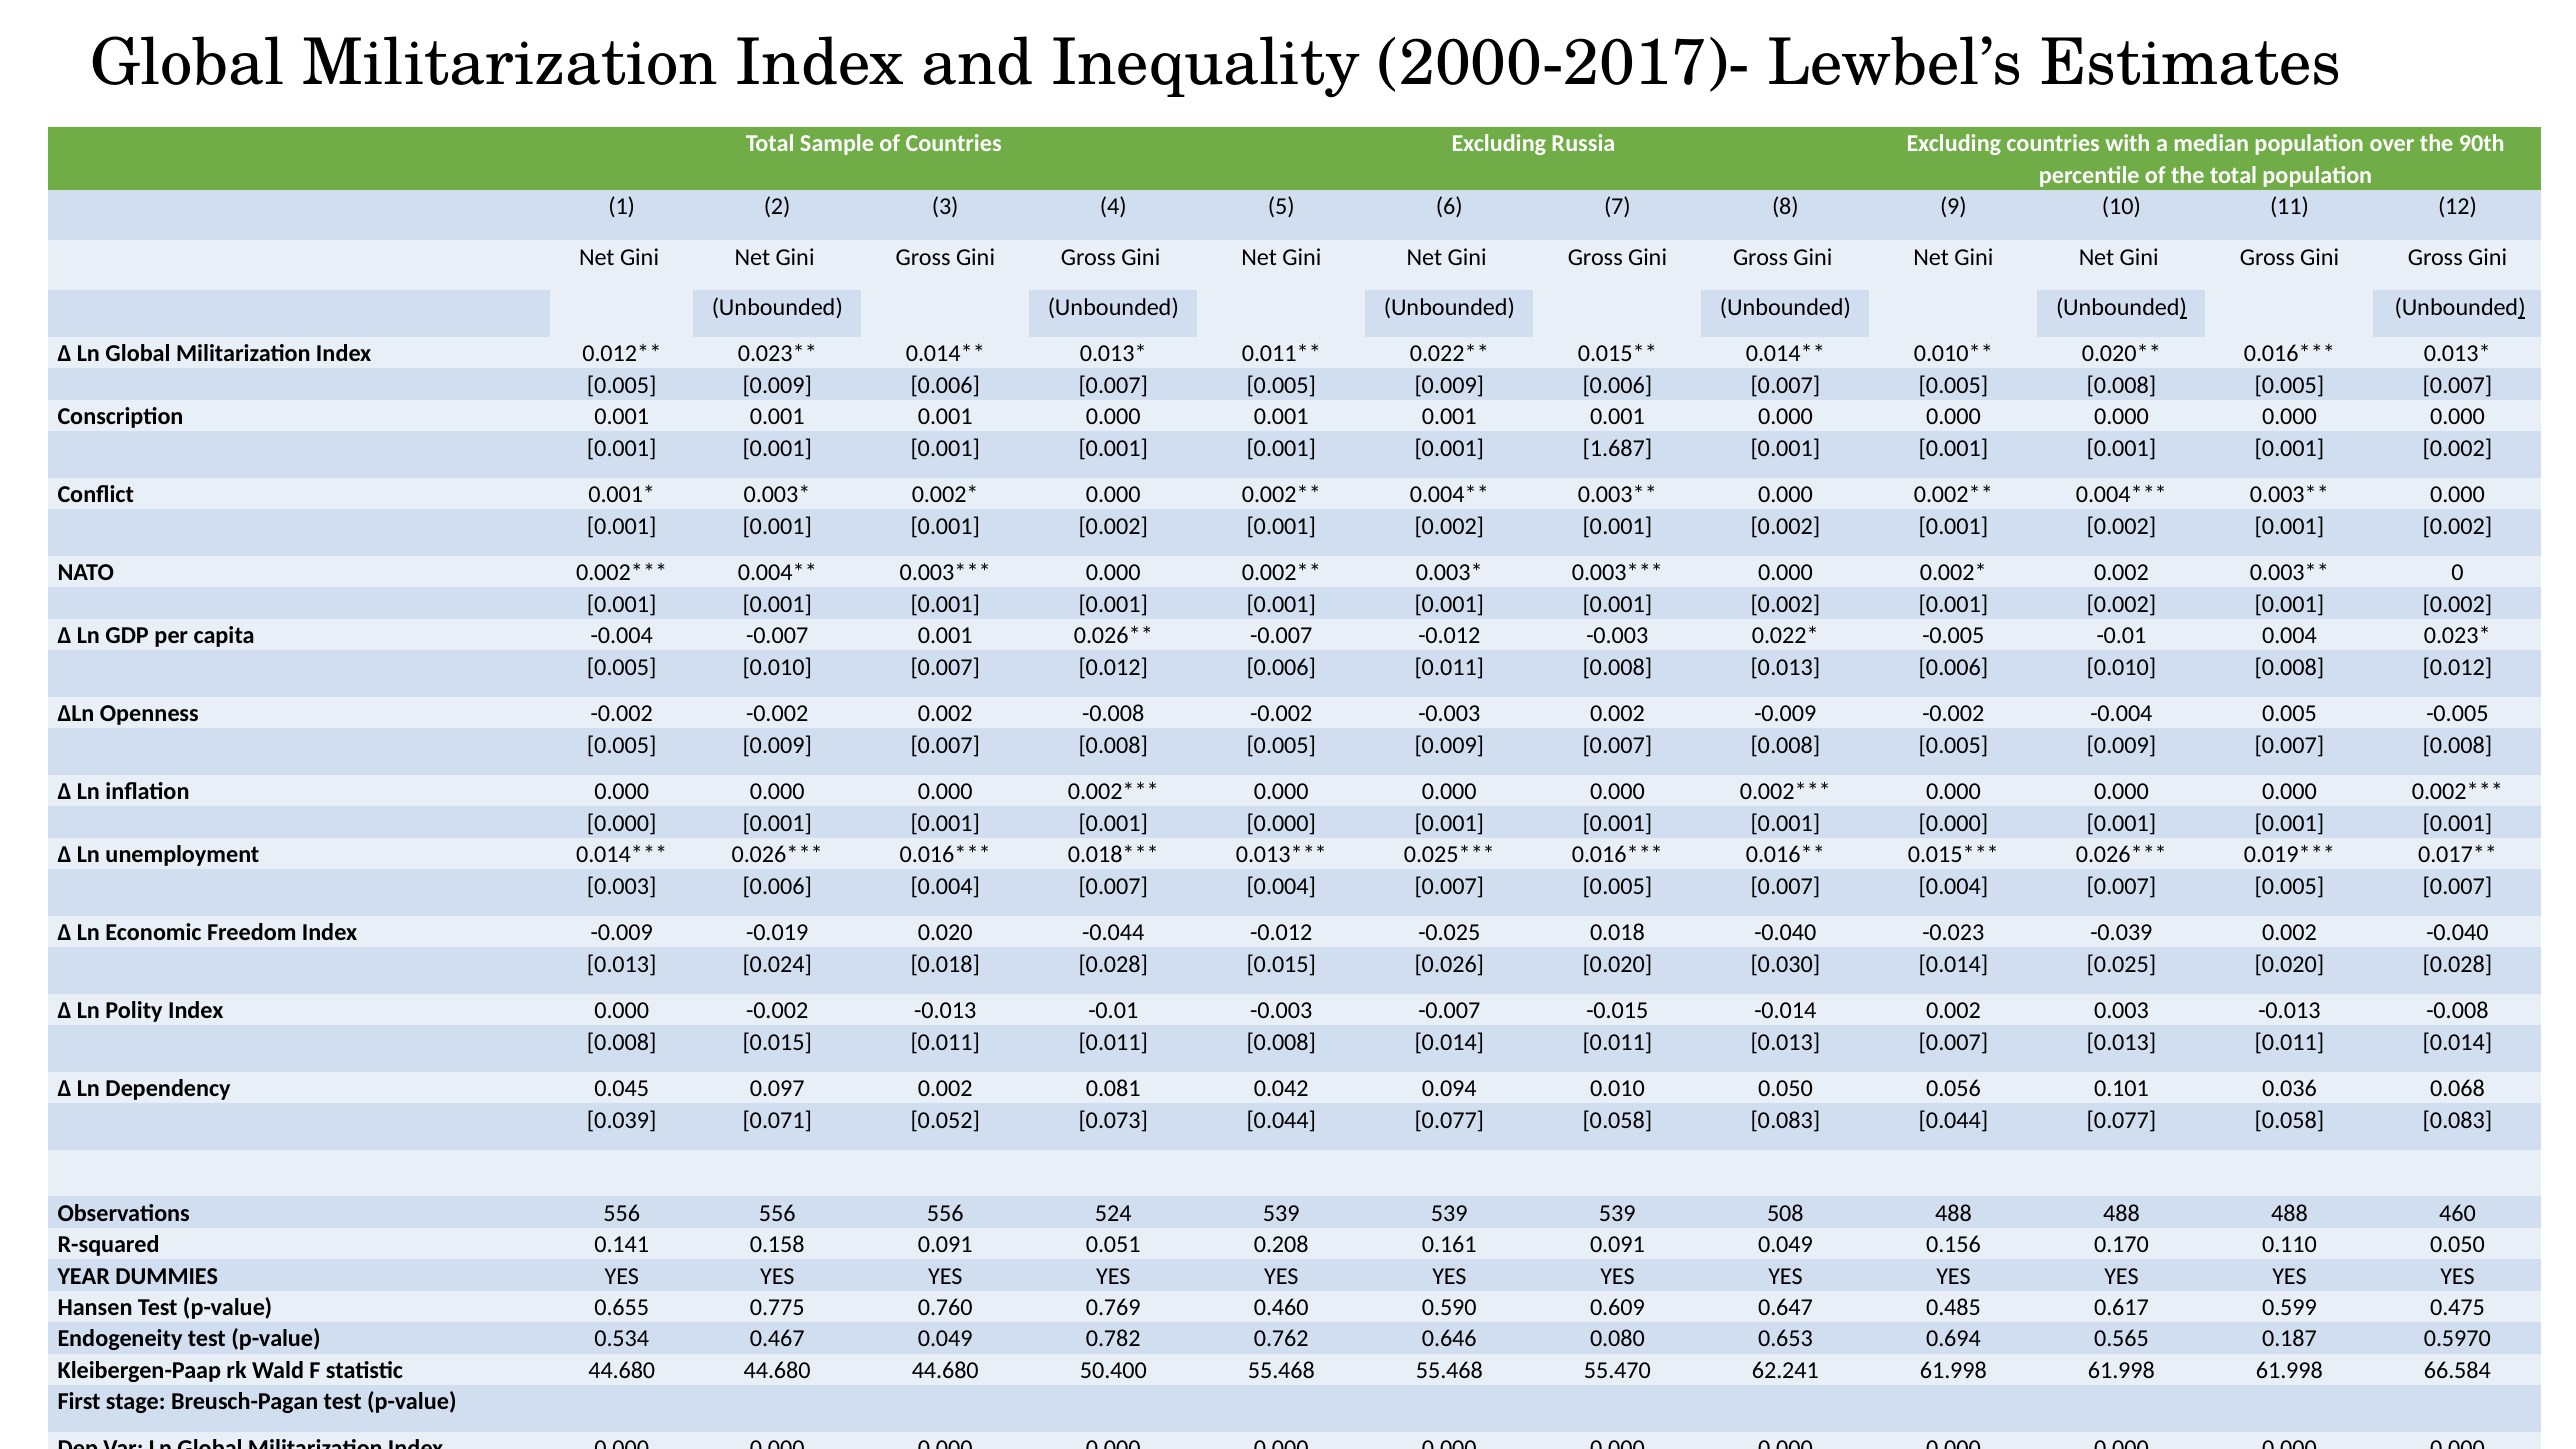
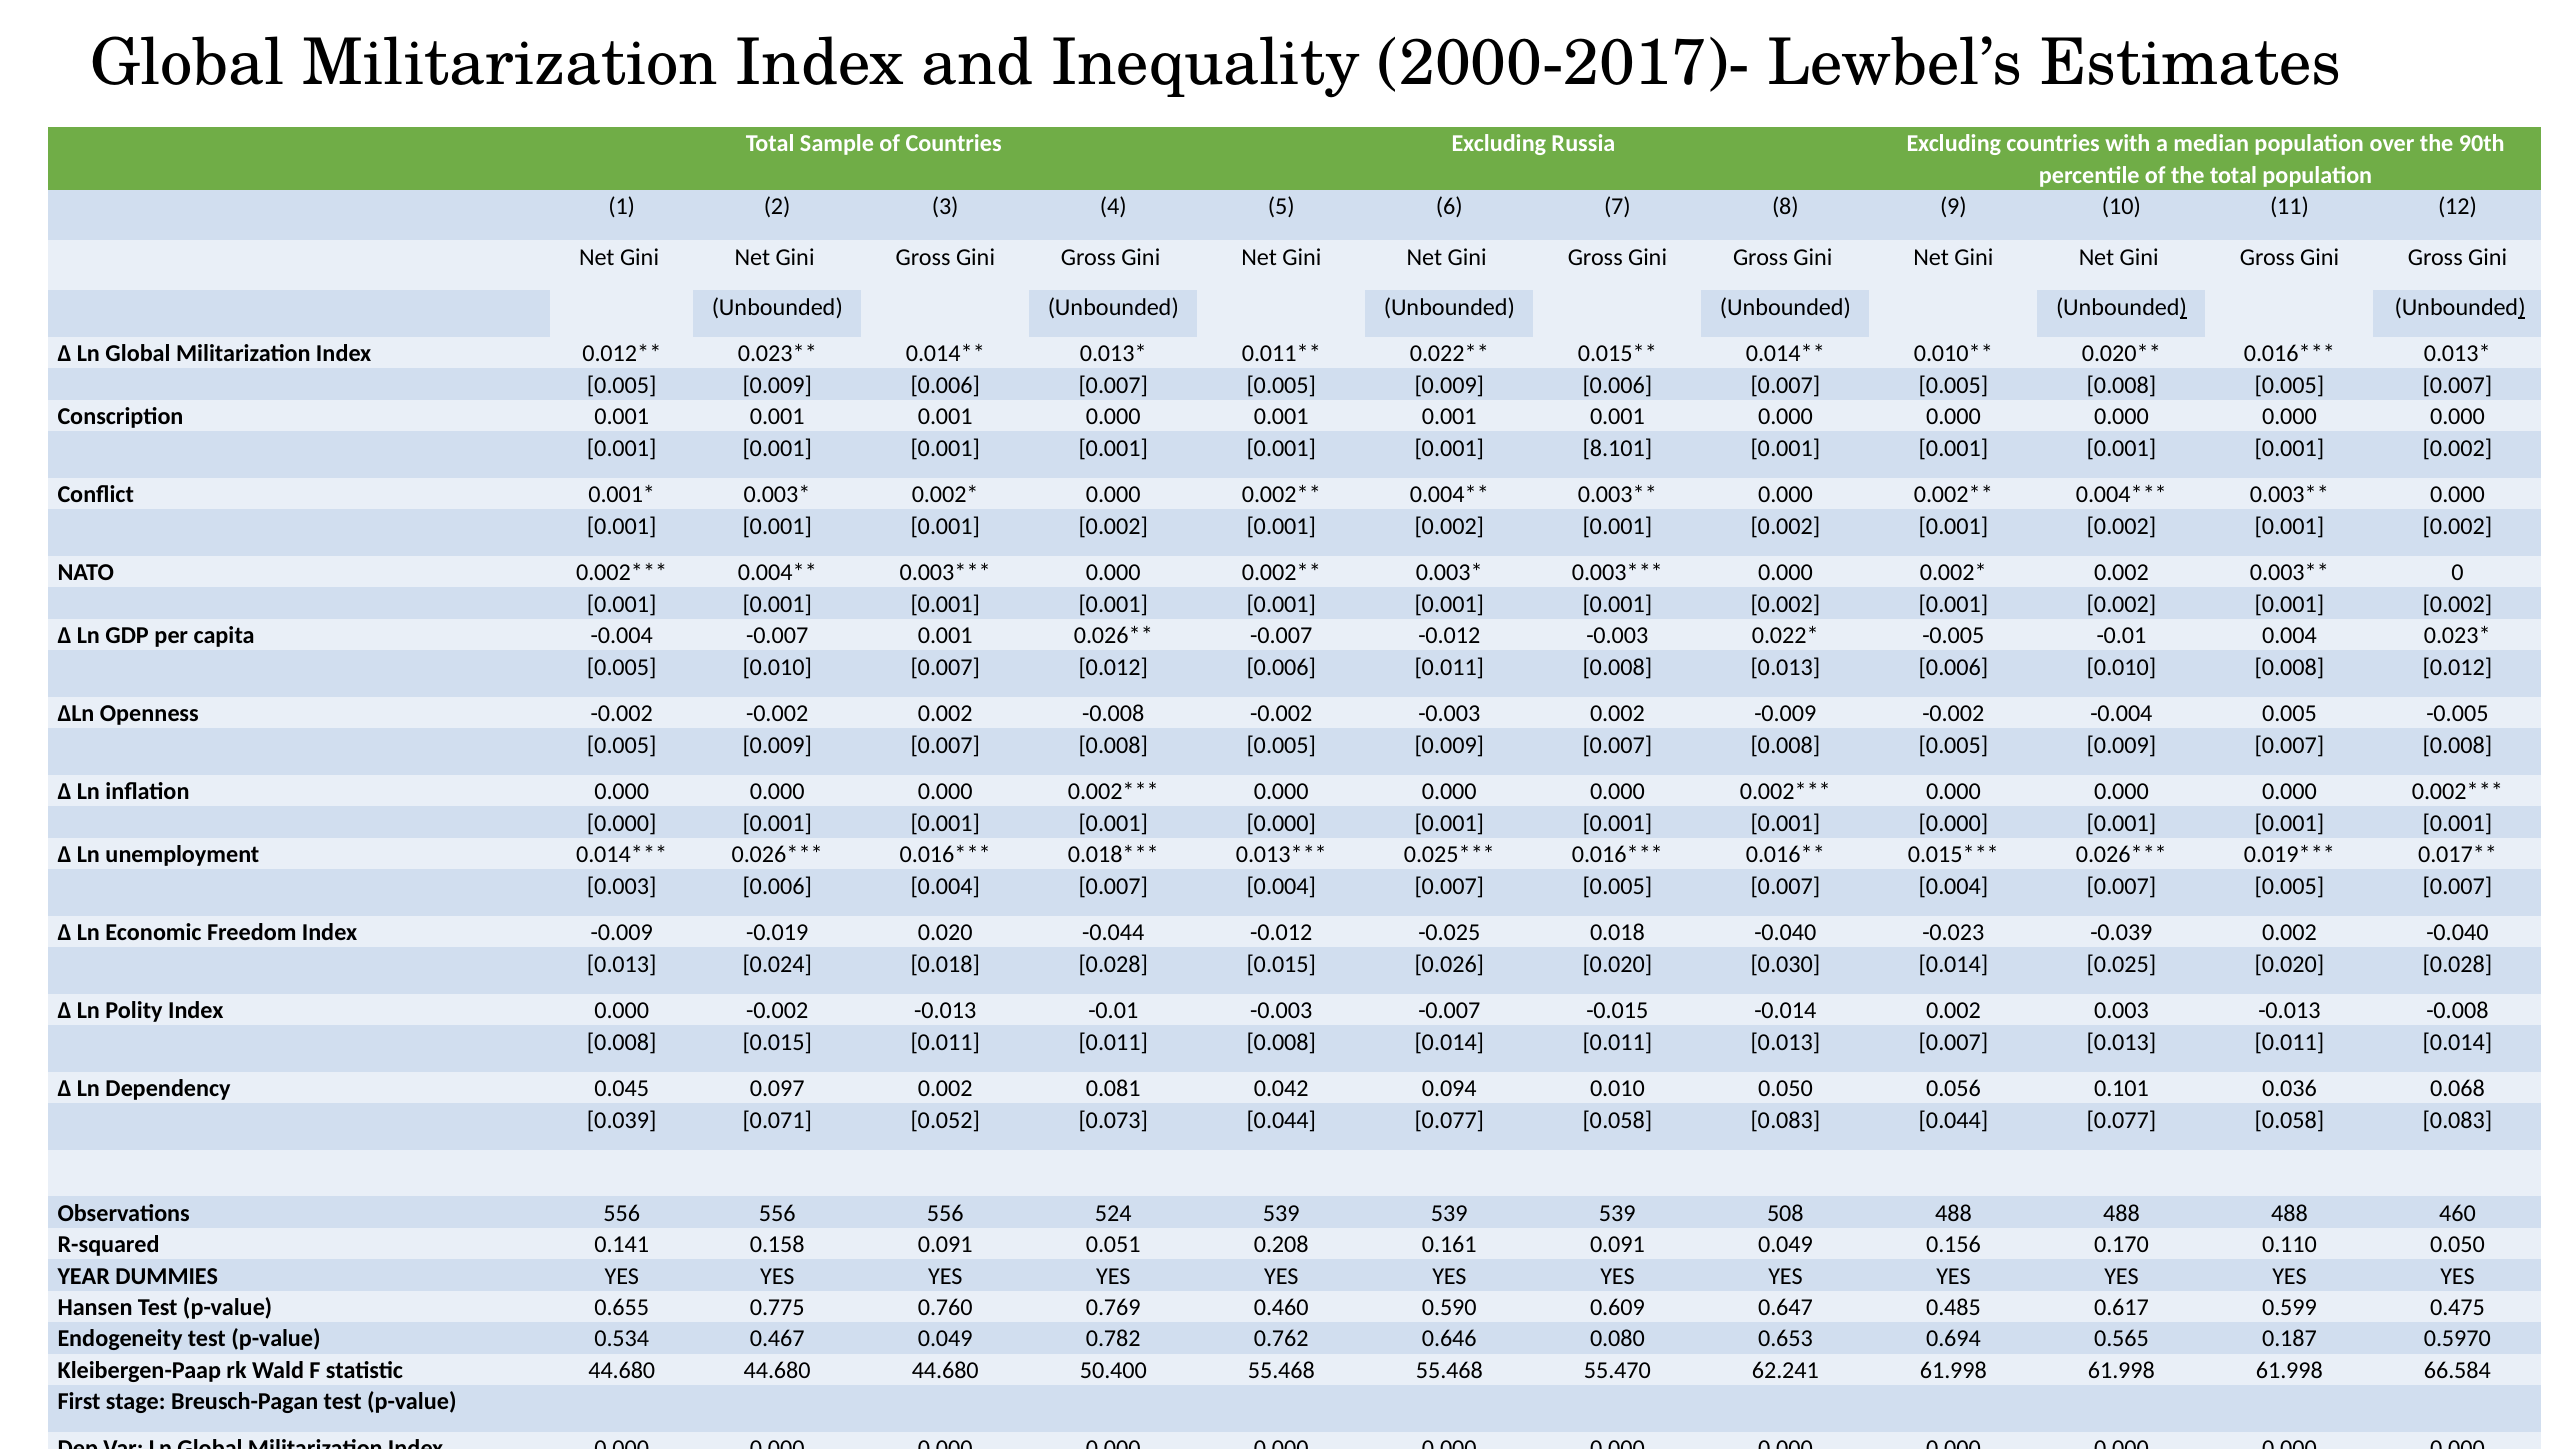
1.687: 1.687 -> 8.101
